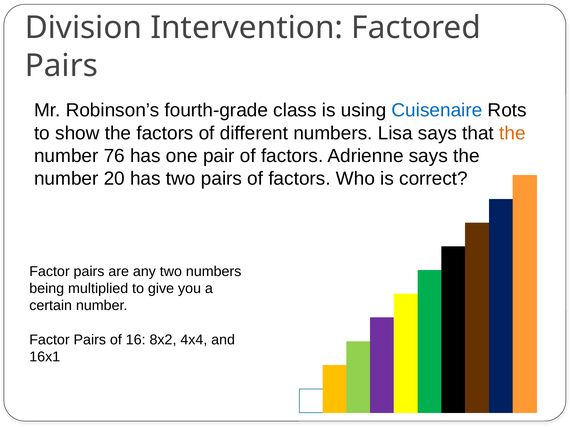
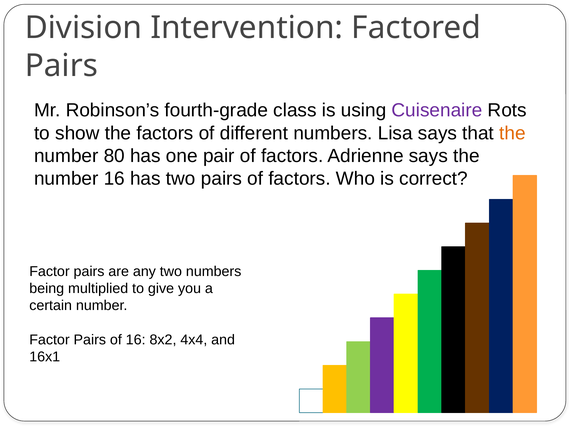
Cuisenaire colour: blue -> purple
76: 76 -> 80
number 20: 20 -> 16
